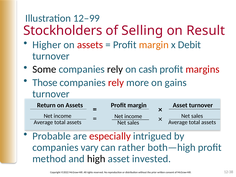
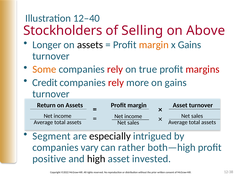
12–99: 12–99 -> 12–40
Result: Result -> Above
Higher: Higher -> Longer
assets at (90, 45) colour: red -> black
x Debit: Debit -> Gains
Some colour: black -> orange
rely at (115, 69) colour: black -> red
cash: cash -> true
Those: Those -> Credit
Probable: Probable -> Segment
especially colour: red -> black
method: method -> positive
